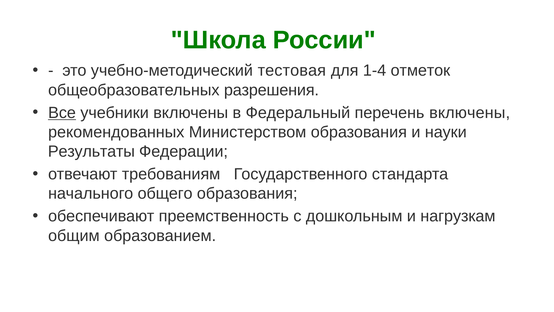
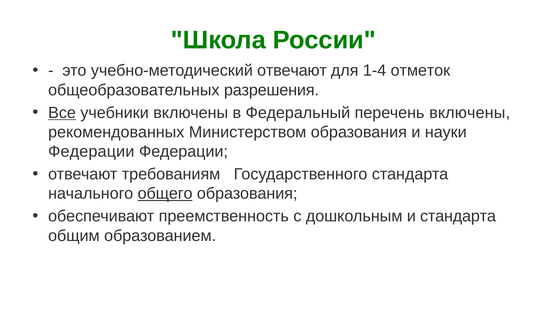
учебно-методический тестовая: тестовая -> отвечают
Результаты at (91, 151): Результаты -> Федерации
общего underline: none -> present
и нагрузкам: нагрузкам -> стандарта
